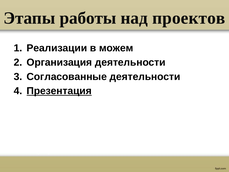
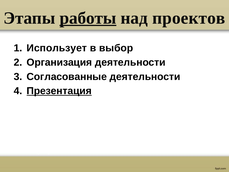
работы underline: none -> present
Реализации: Реализации -> Использует
можем: можем -> выбор
